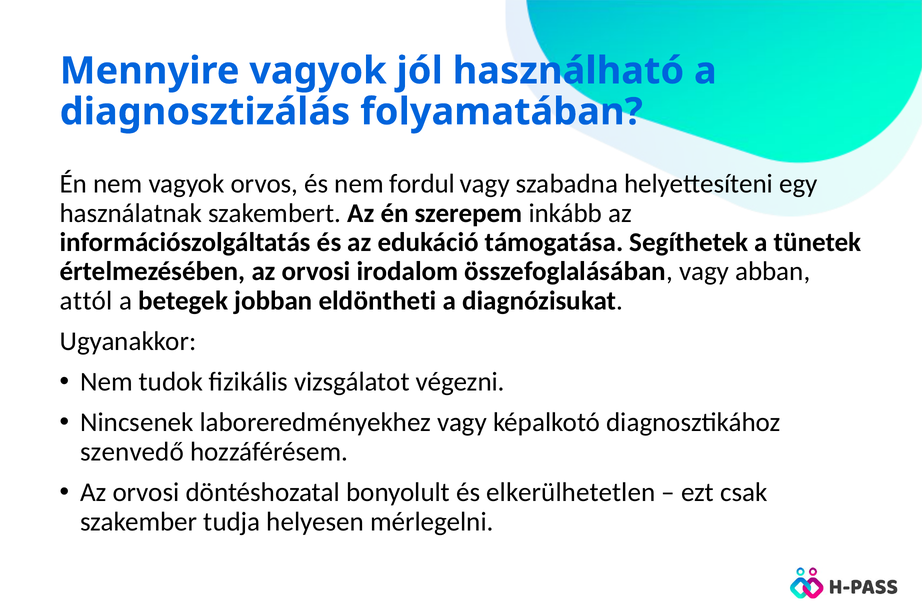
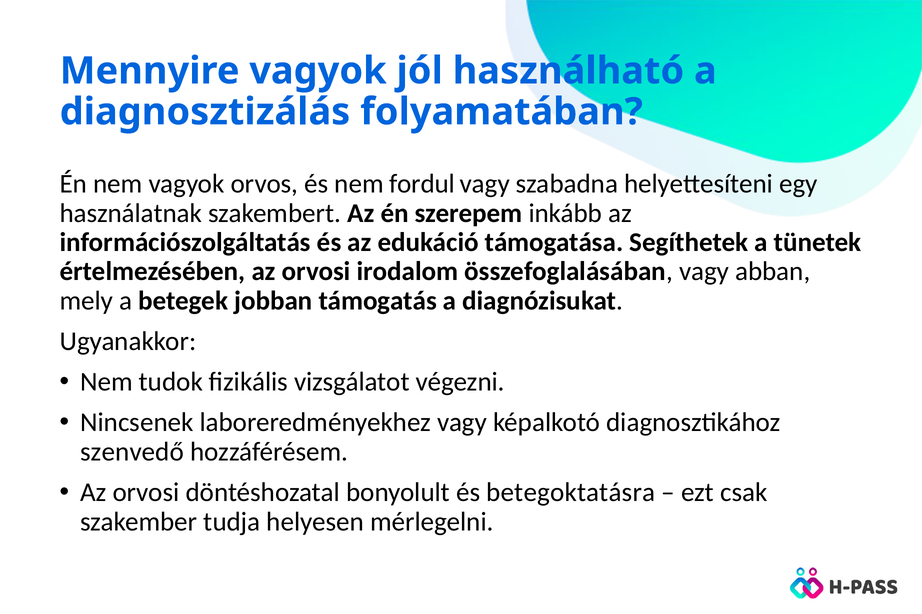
attól: attól -> mely
eldöntheti: eldöntheti -> támogatás
elkerülhetetlen: elkerülhetetlen -> betegoktatásra
